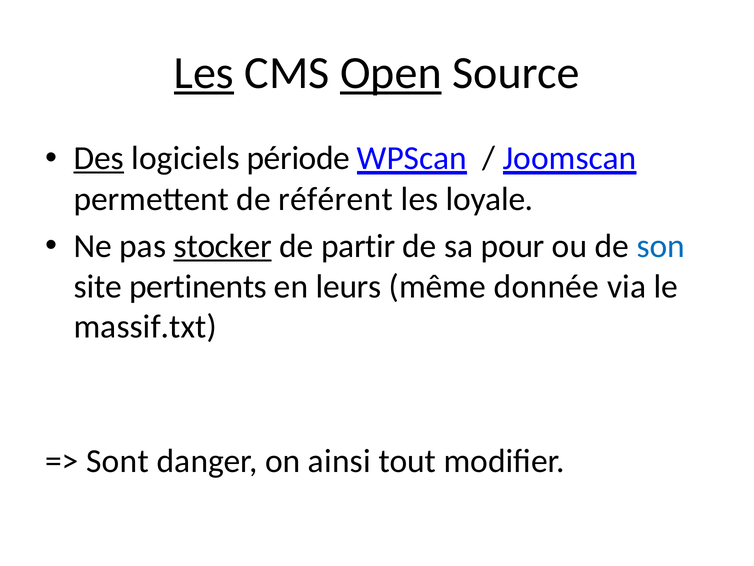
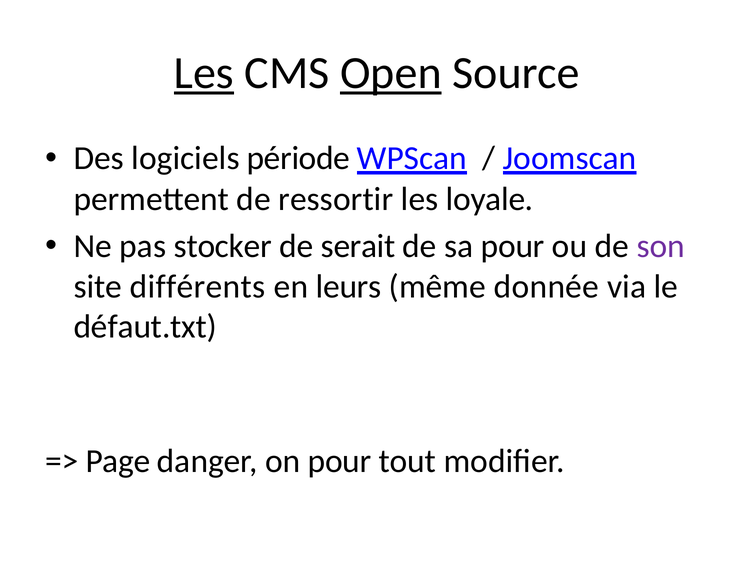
Des underline: present -> none
référent: référent -> ressortir
stocker underline: present -> none
partir: partir -> serait
son colour: blue -> purple
pertinents: pertinents -> différents
massif.txt: massif.txt -> défaut.txt
Sont: Sont -> Page
on ainsi: ainsi -> pour
